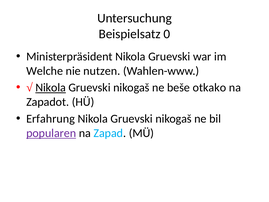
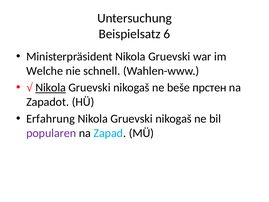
0: 0 -> 6
nutzen: nutzen -> schnell
otkako: otkako -> прстен
popularen underline: present -> none
